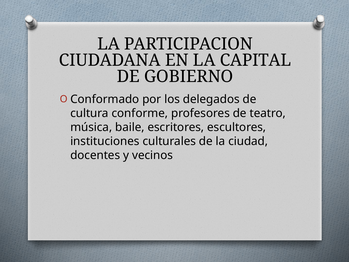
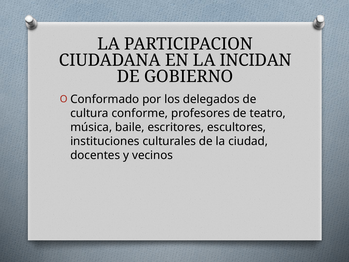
CAPITAL: CAPITAL -> INCIDAN
